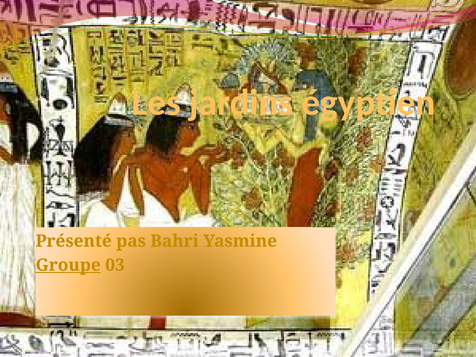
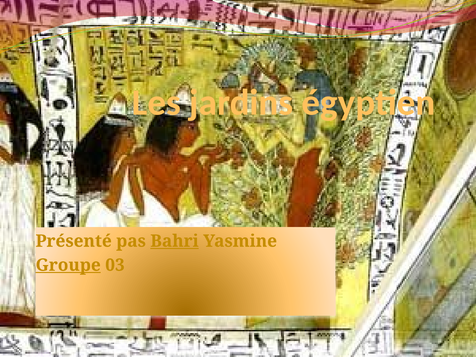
Bahri underline: none -> present
